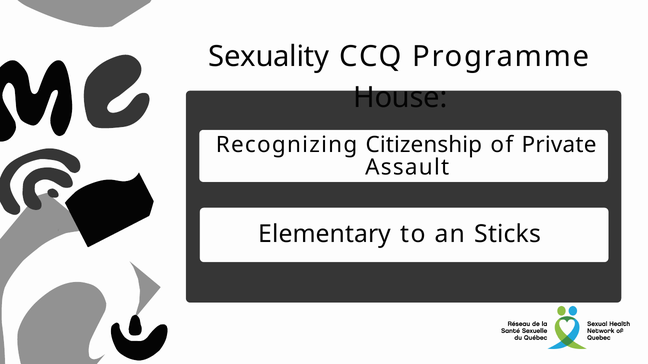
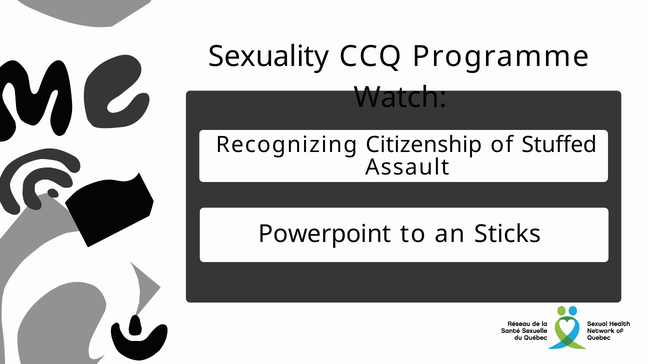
House: House -> Watch
Private: Private -> Stuffed
Elementary: Elementary -> Powerpoint
